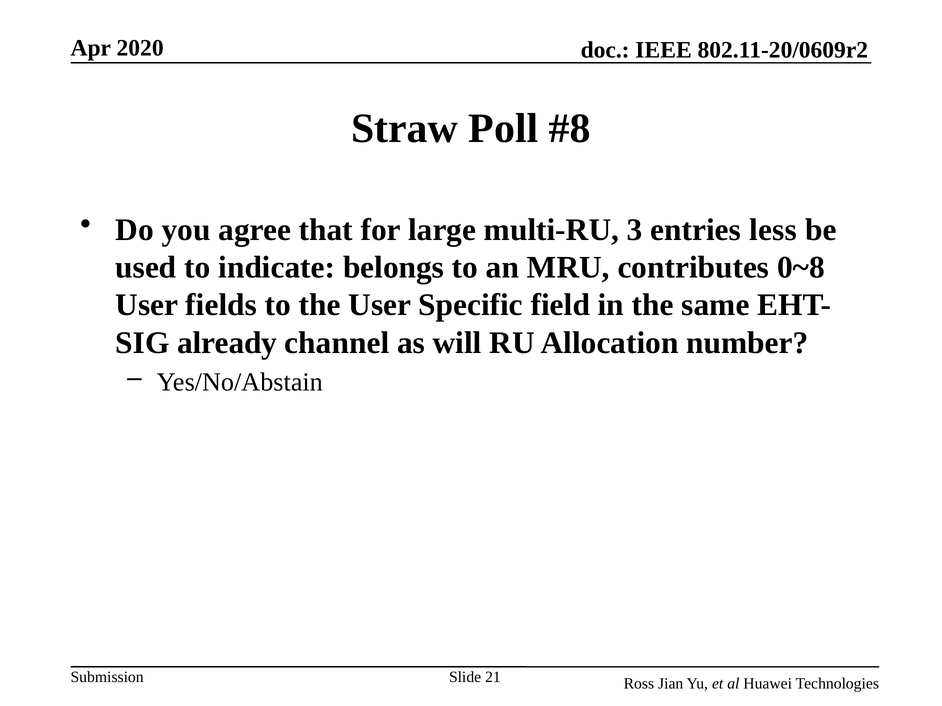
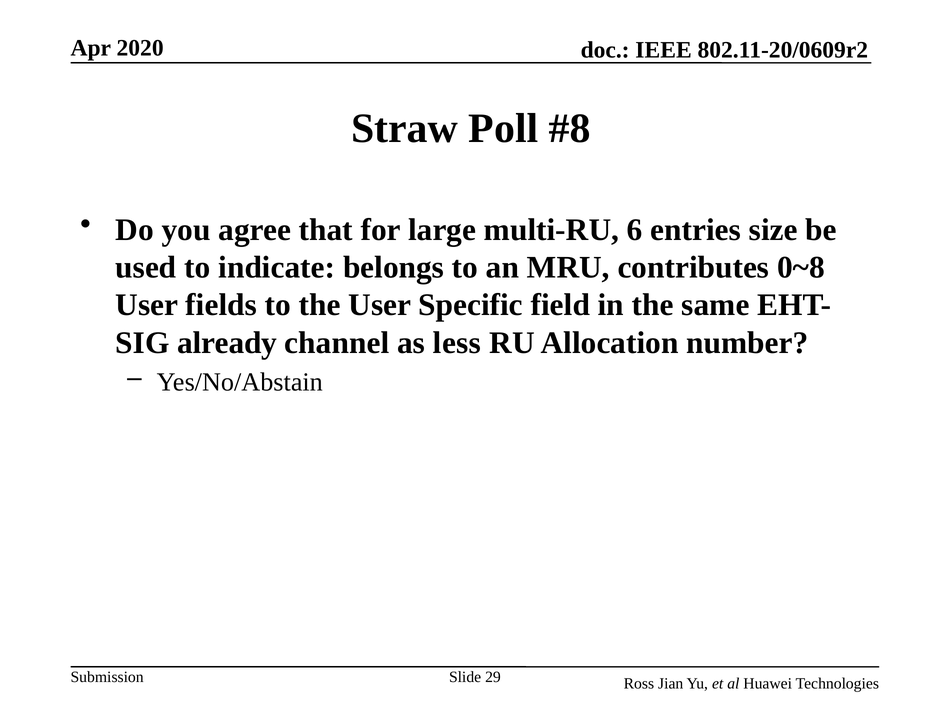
3: 3 -> 6
less: less -> size
will: will -> less
21: 21 -> 29
